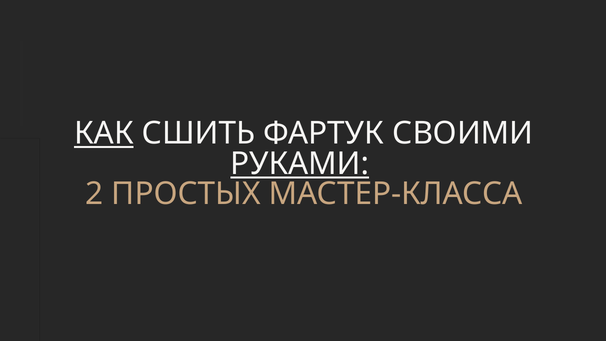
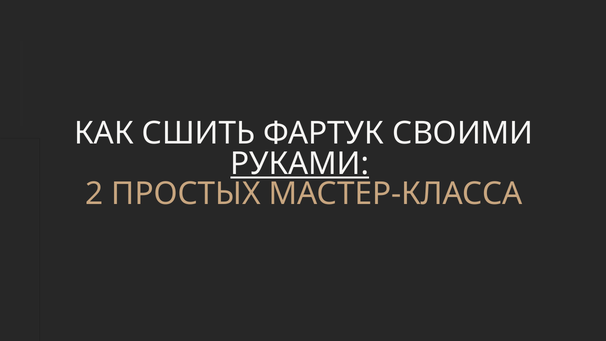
КАК underline: present -> none
